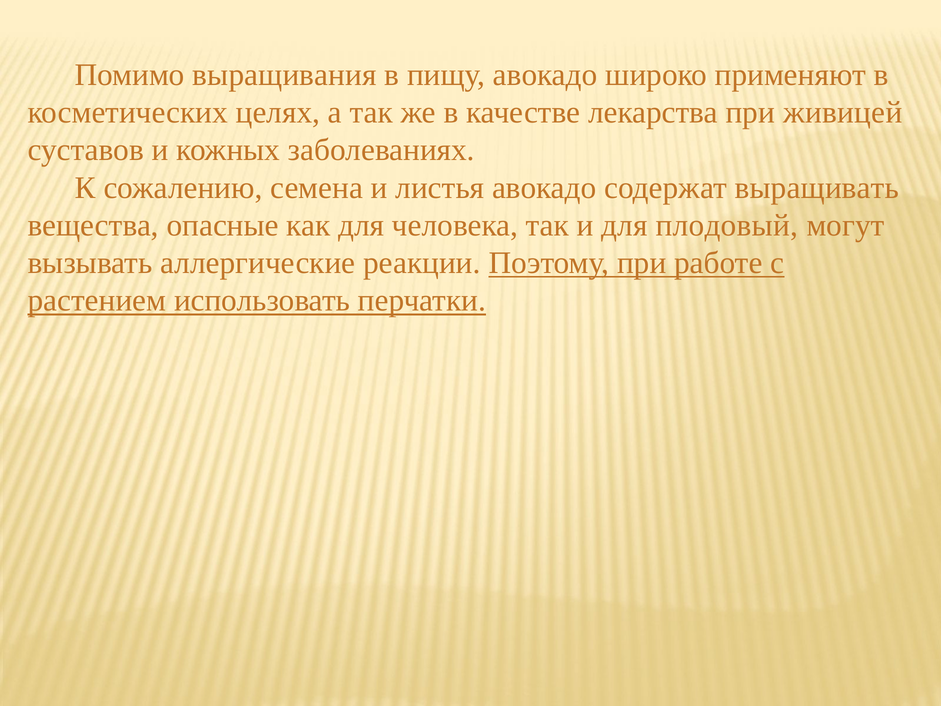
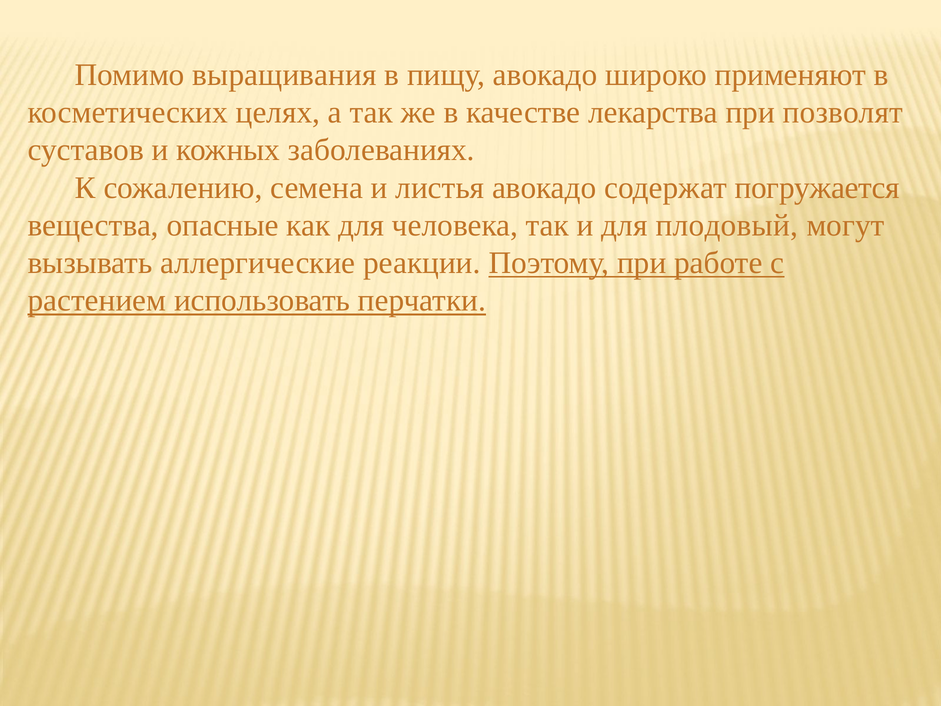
живицей: живицей -> позволят
выращивать: выращивать -> погружается
